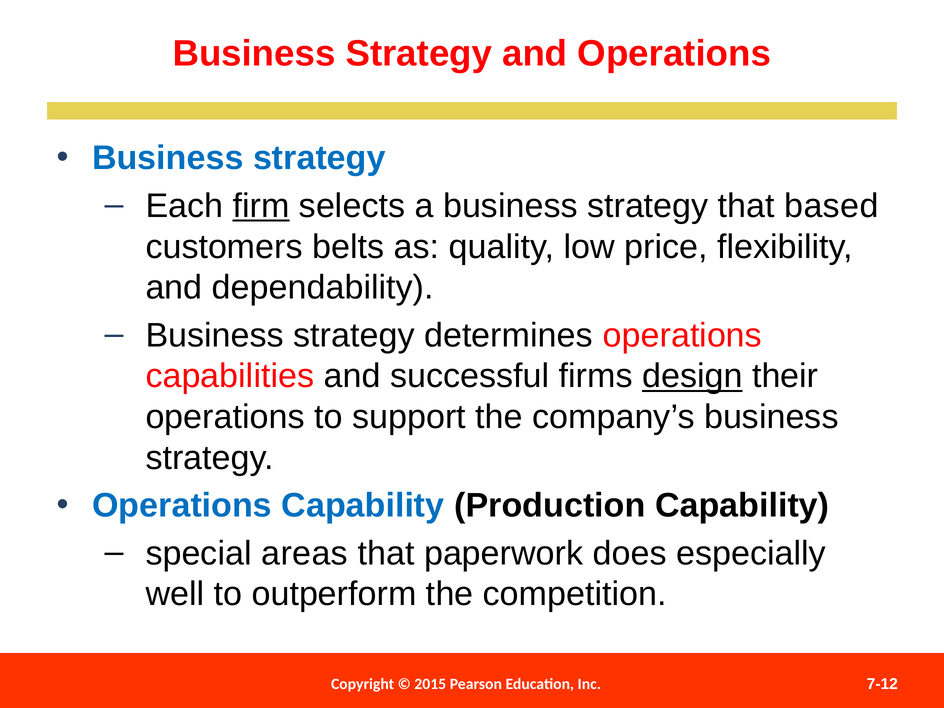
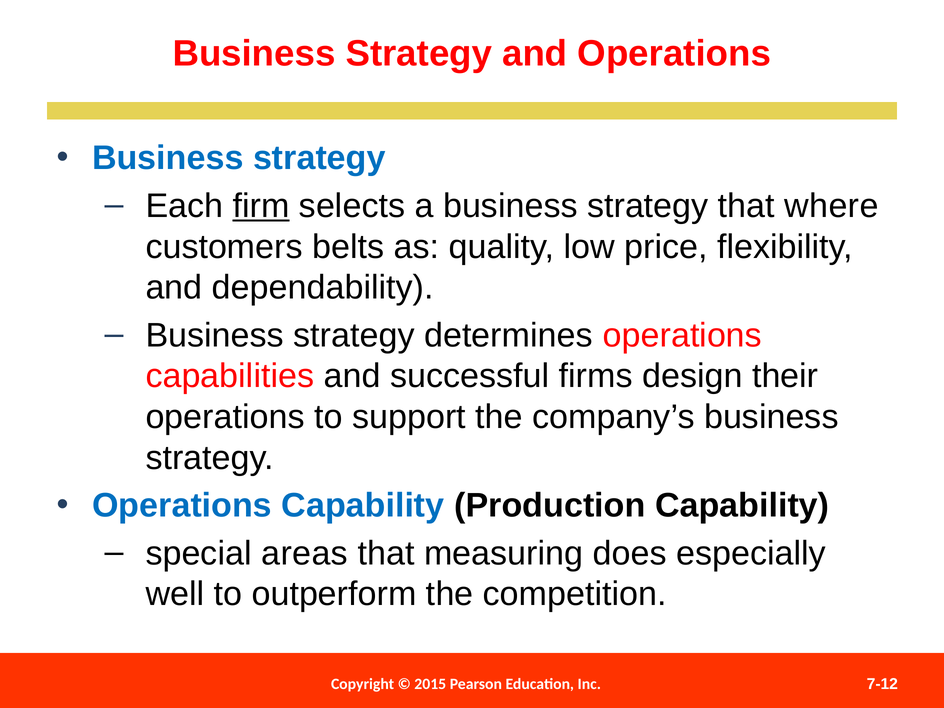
based: based -> where
design underline: present -> none
paperwork: paperwork -> measuring
